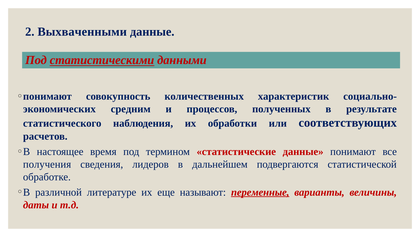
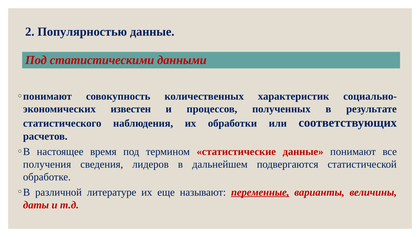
Выхваченными: Выхваченными -> Популярностью
статистическими underline: present -> none
средним: средним -> известен
